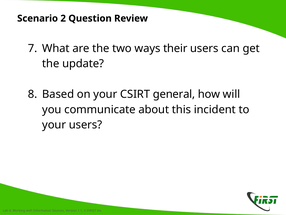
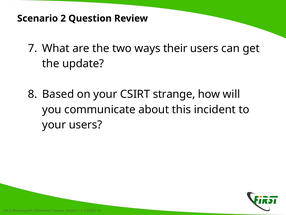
general: general -> strange
